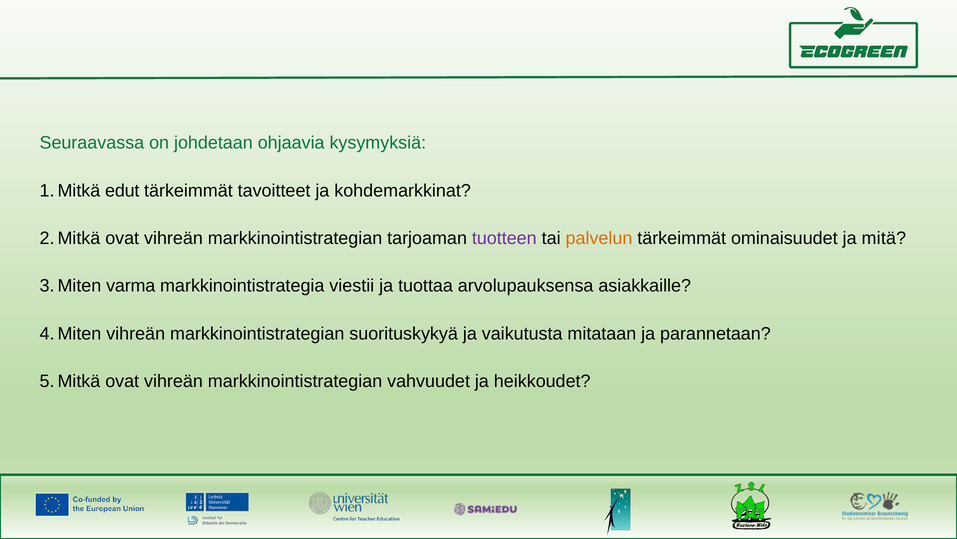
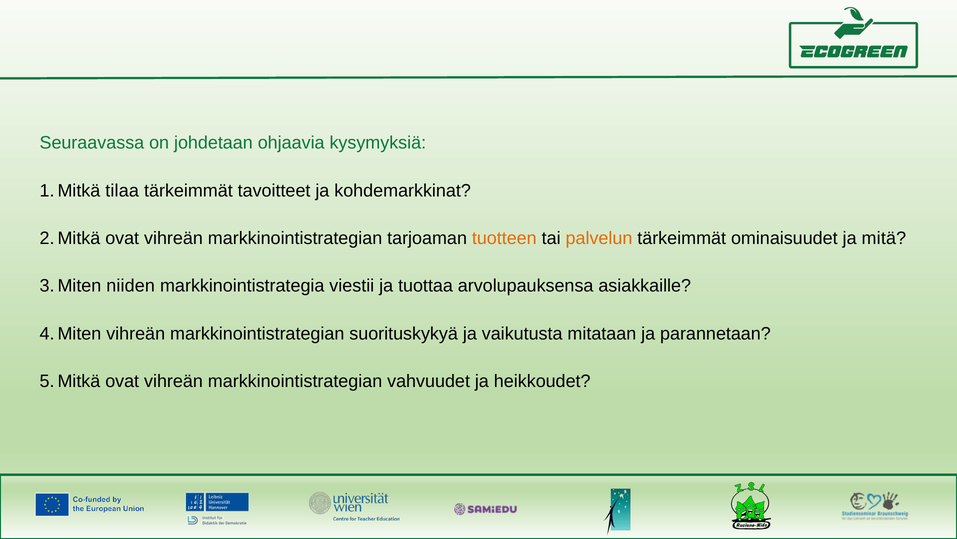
edut: edut -> tilaa
tuotteen colour: purple -> orange
varma: varma -> niiden
